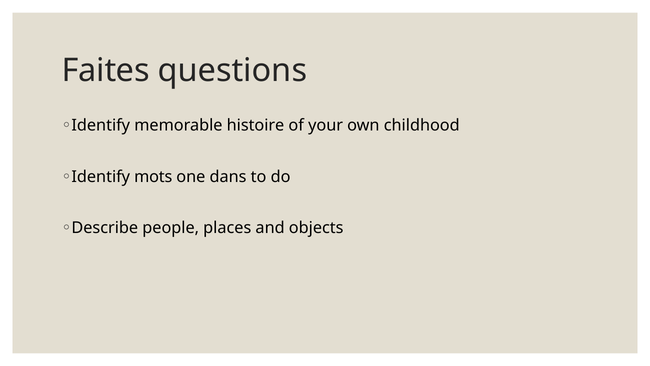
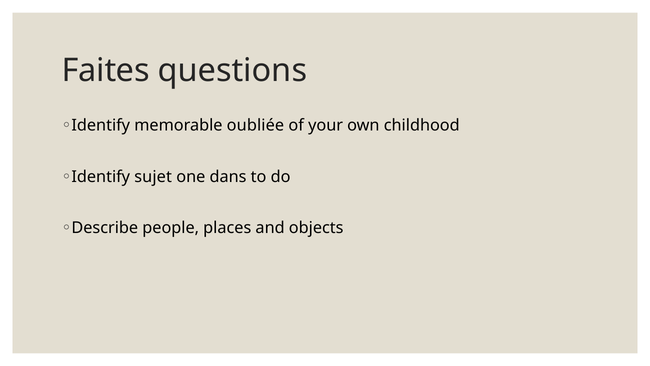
histoire: histoire -> oubliée
mots: mots -> sujet
